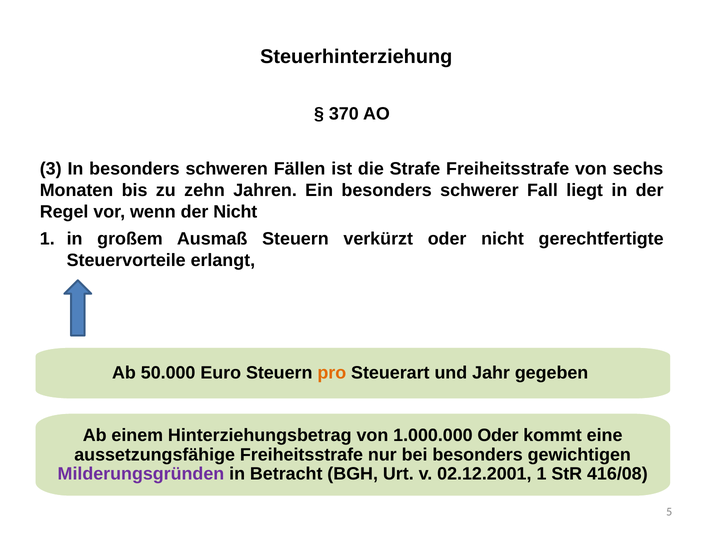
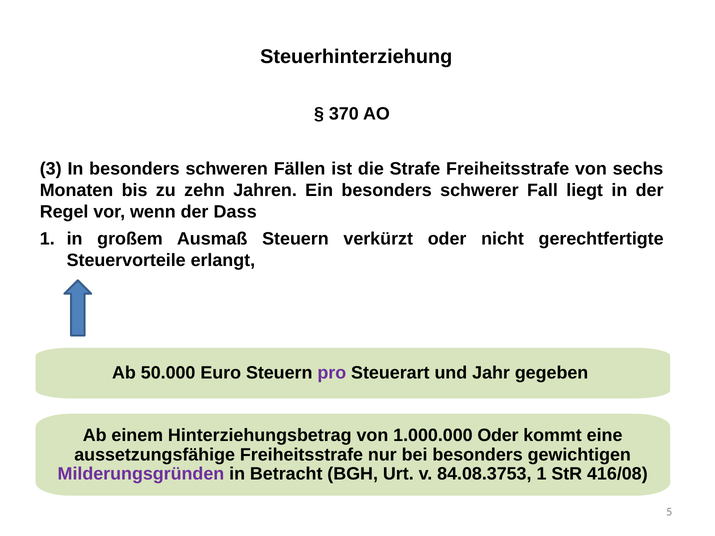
der Nicht: Nicht -> Dass
pro colour: orange -> purple
02.12.2001: 02.12.2001 -> 84.08.3753
